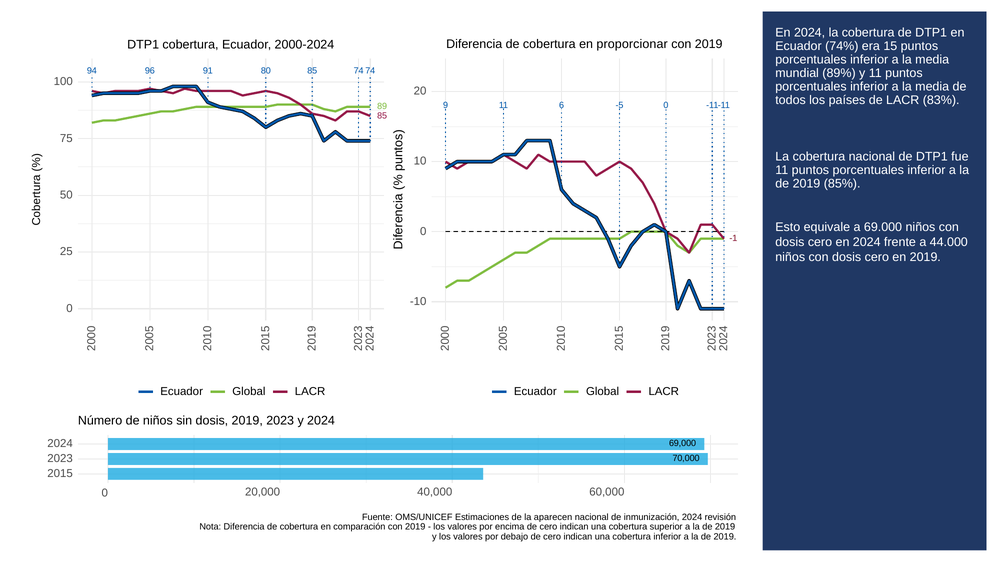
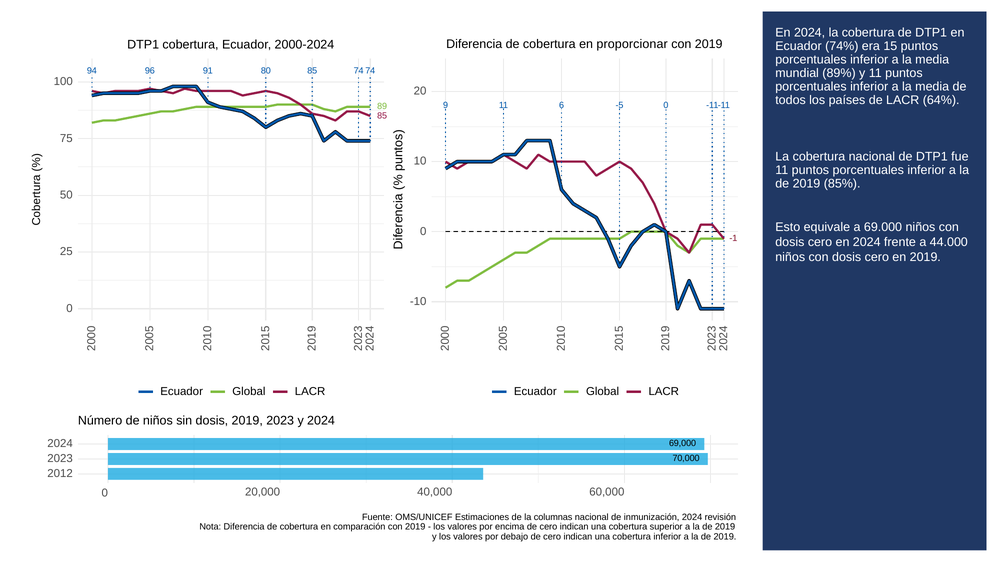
83%: 83% -> 64%
2015: 2015 -> 2012
aparecen: aparecen -> columnas
